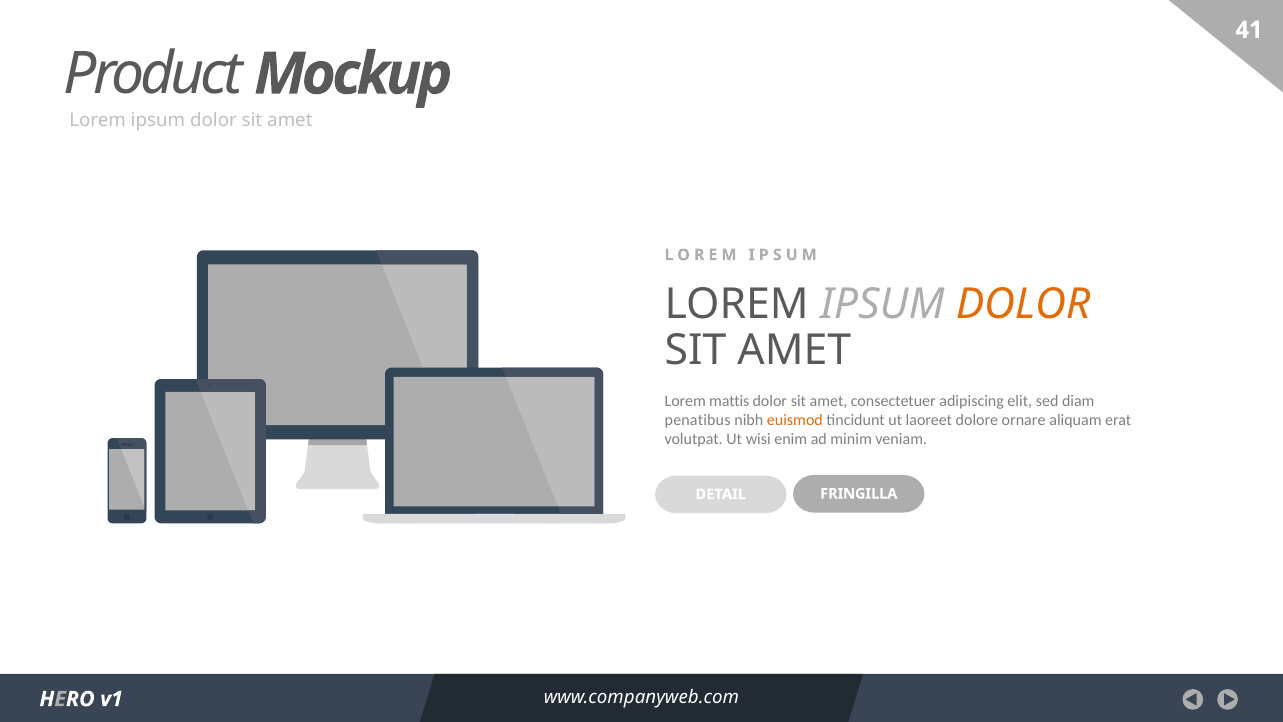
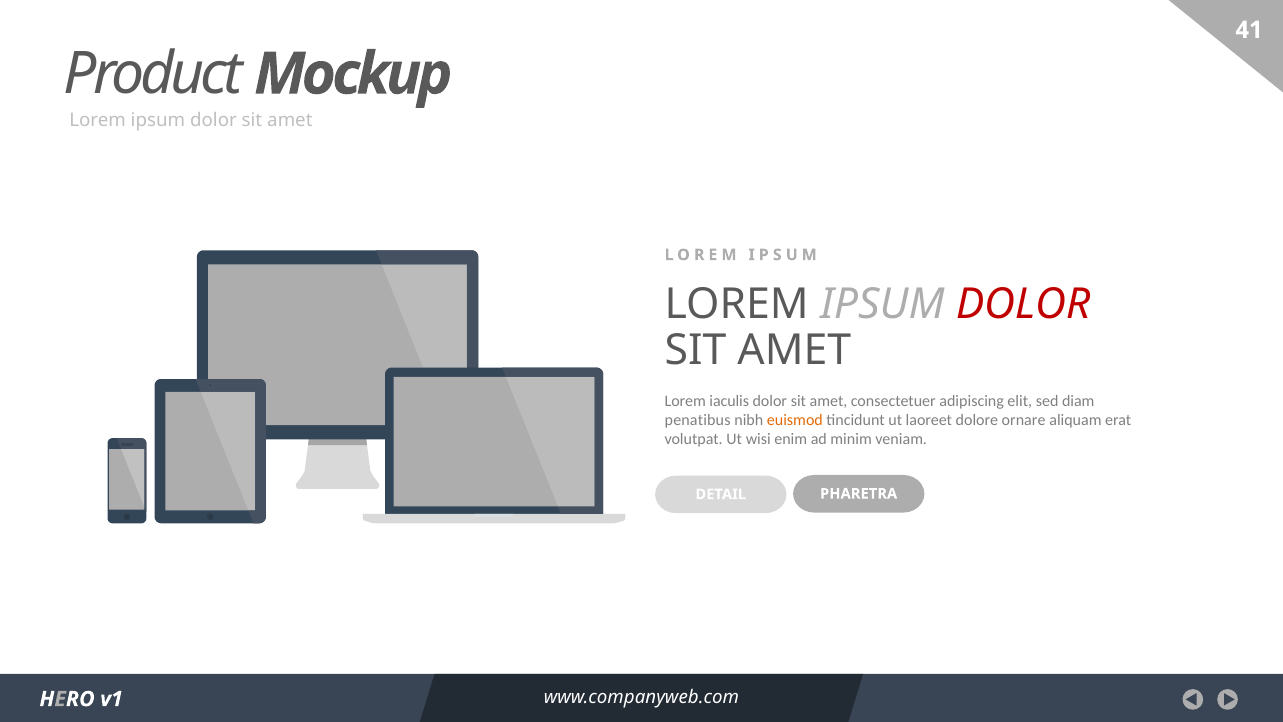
DOLOR at (1023, 304) colour: orange -> red
mattis: mattis -> iaculis
FRINGILLA: FRINGILLA -> PHARETRA
